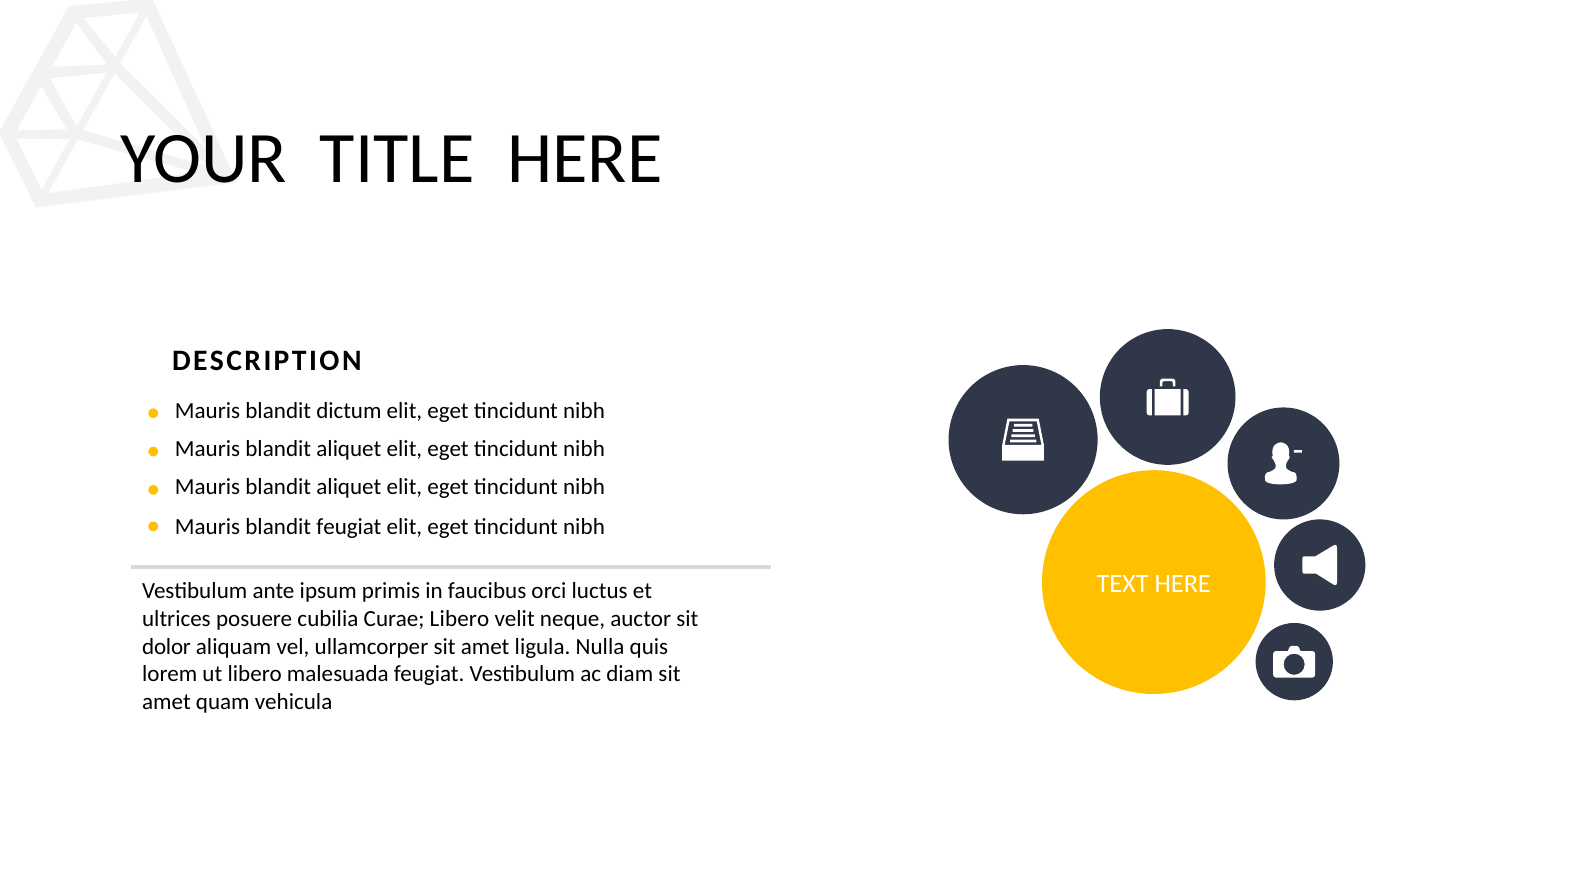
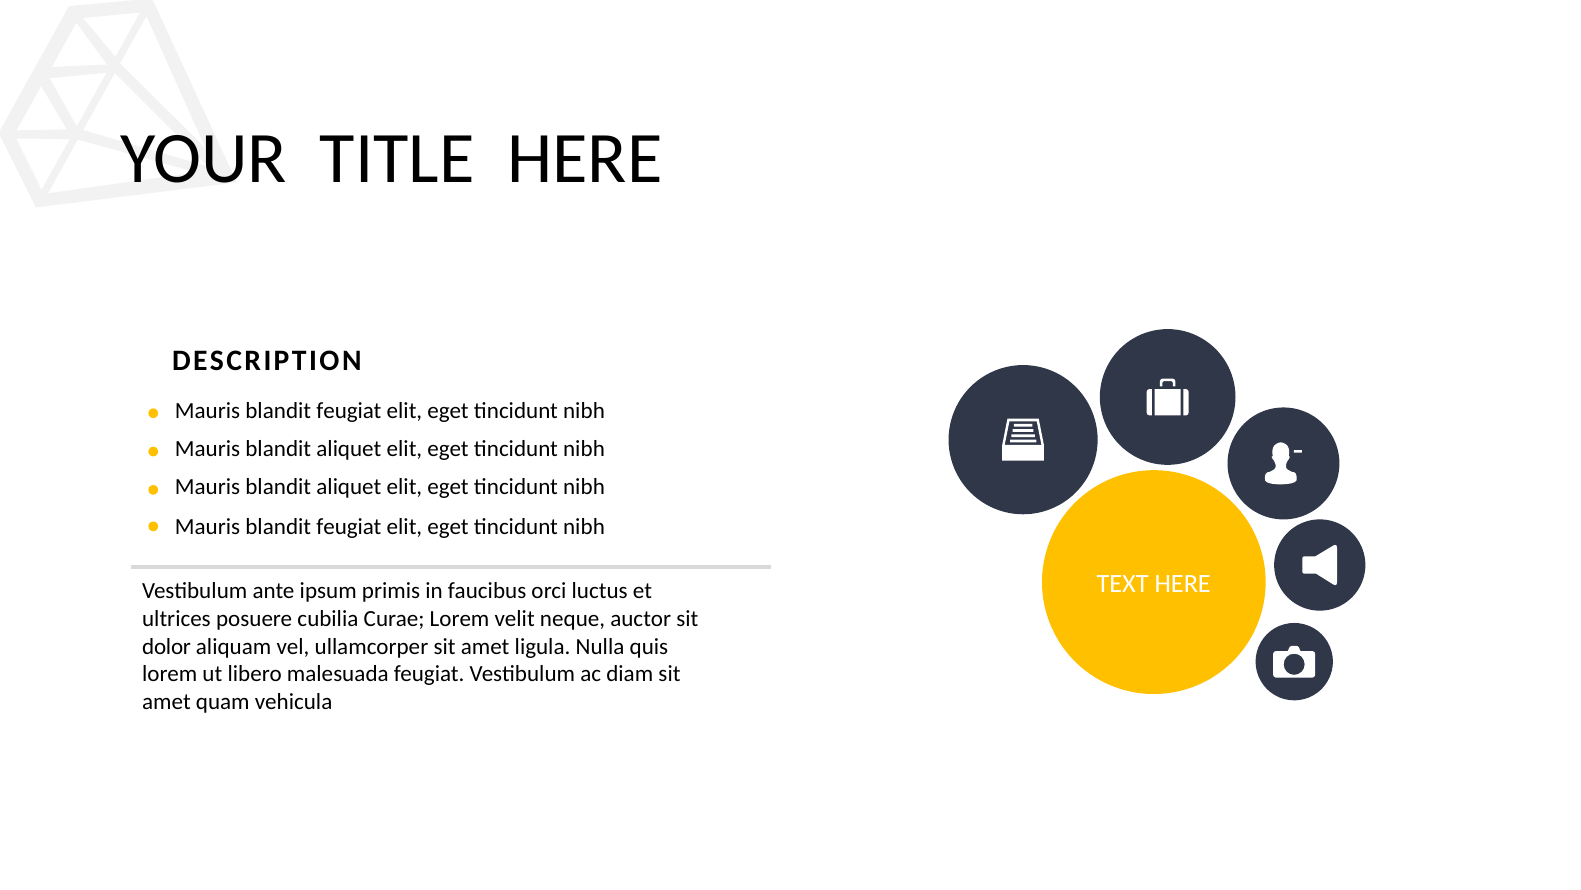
dictum at (349, 410): dictum -> feugiat
Curae Libero: Libero -> Lorem
